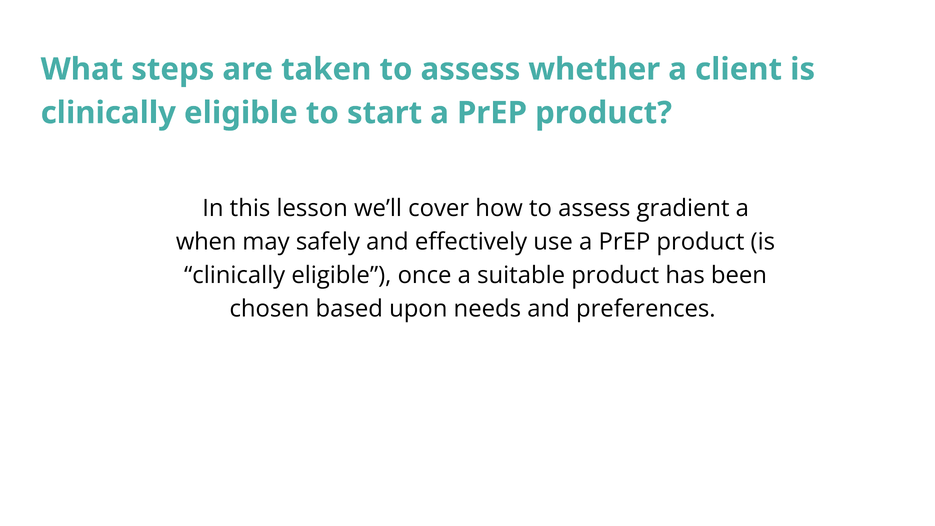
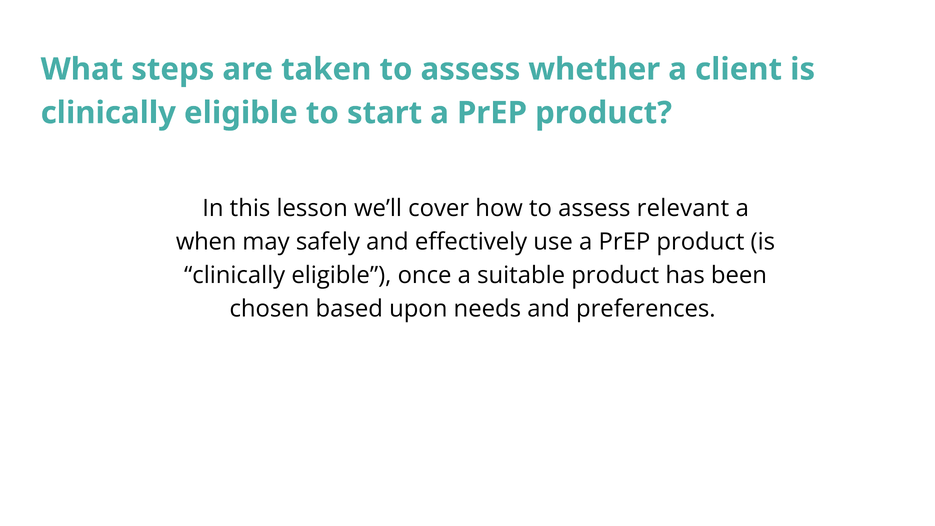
gradient: gradient -> relevant
